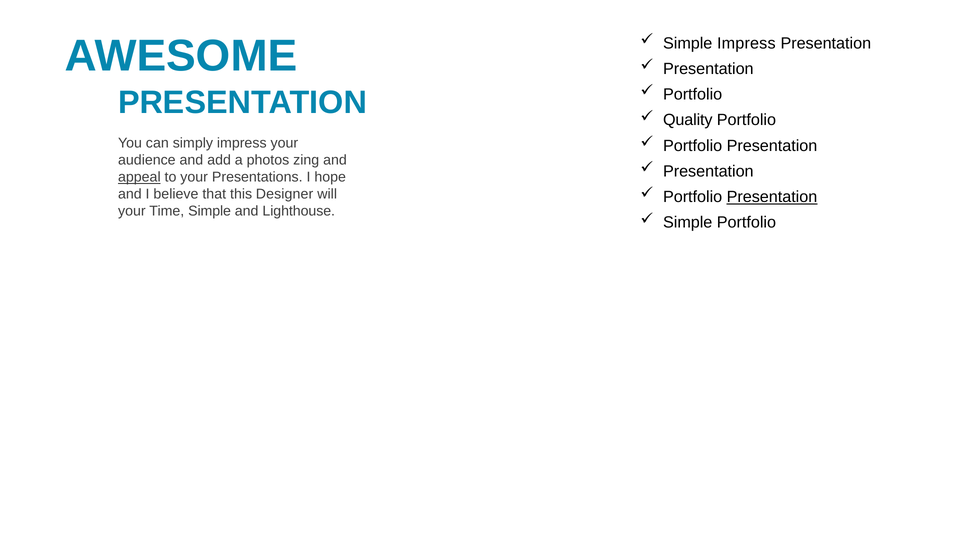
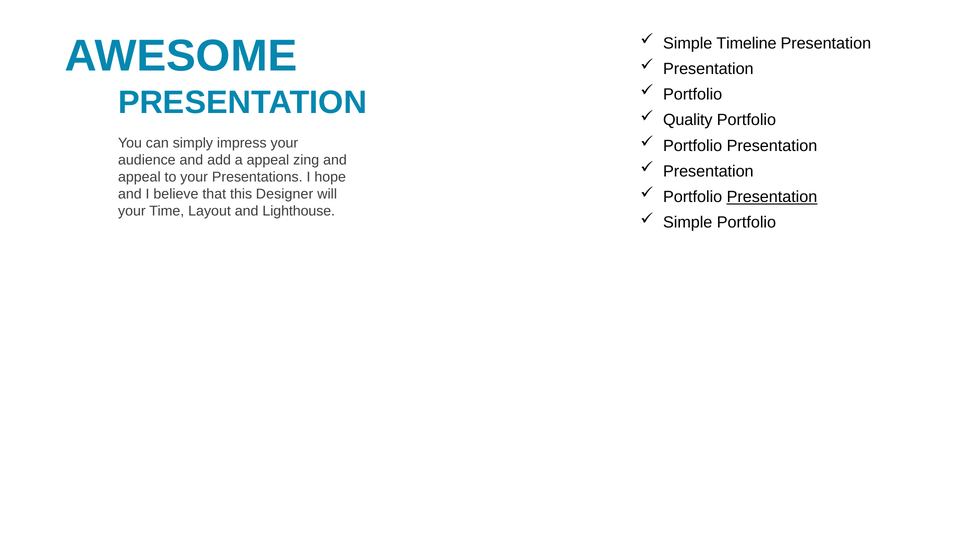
Simple Impress: Impress -> Timeline
a photos: photos -> appeal
appeal at (139, 177) underline: present -> none
Time Simple: Simple -> Layout
